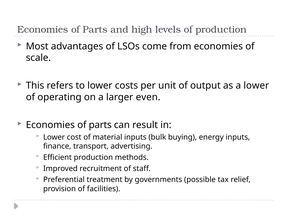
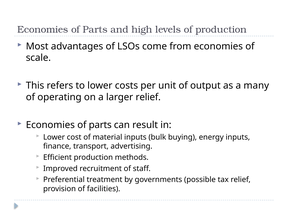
a lower: lower -> many
larger even: even -> relief
